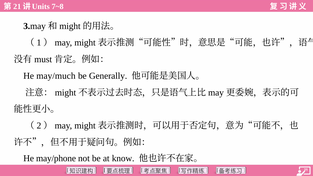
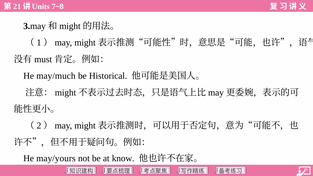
Generally: Generally -> Historical
may/phone: may/phone -> may/yours
